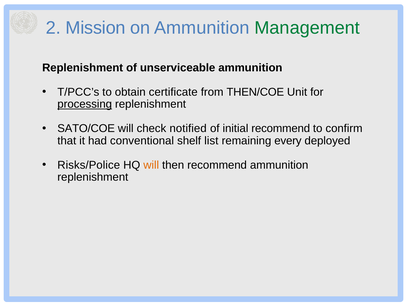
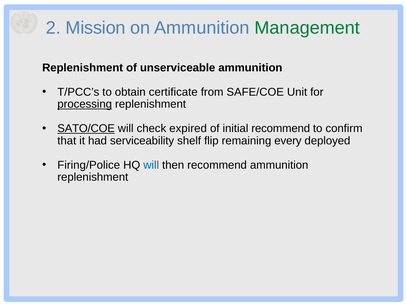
THEN/COE: THEN/COE -> SAFE/COE
SATO/COE underline: none -> present
notified: notified -> expired
conventional: conventional -> serviceability
list: list -> flip
Risks/Police: Risks/Police -> Firing/Police
will at (151, 165) colour: orange -> blue
